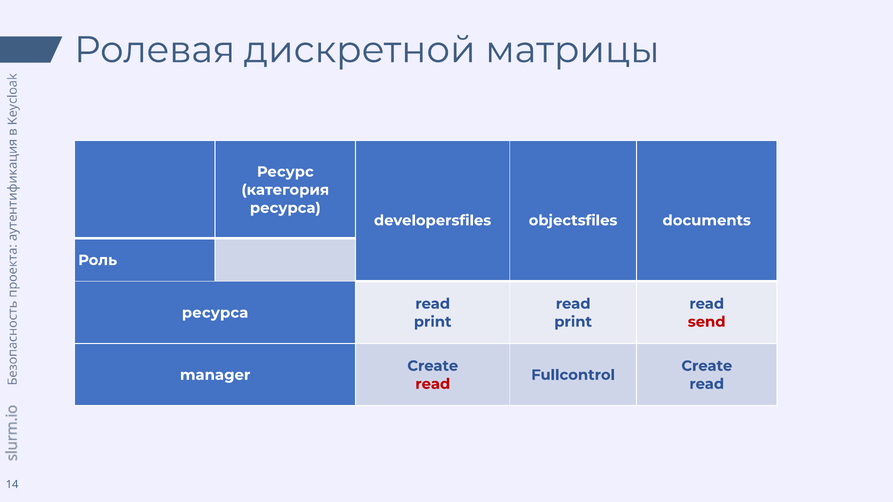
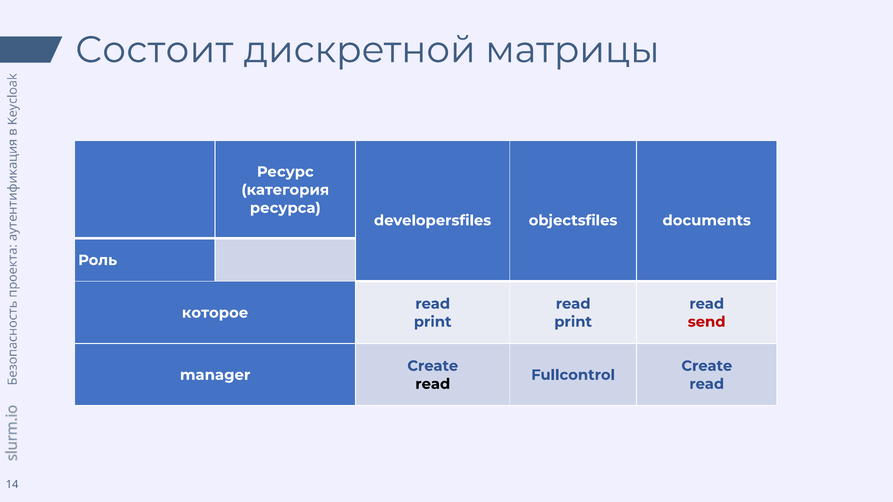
Ролевая: Ролевая -> Состоит
ресурса at (215, 313): ресурса -> которое
read at (433, 384) colour: red -> black
